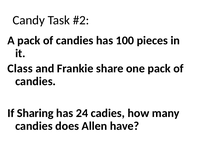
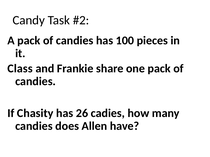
Sharing: Sharing -> Chasity
24: 24 -> 26
